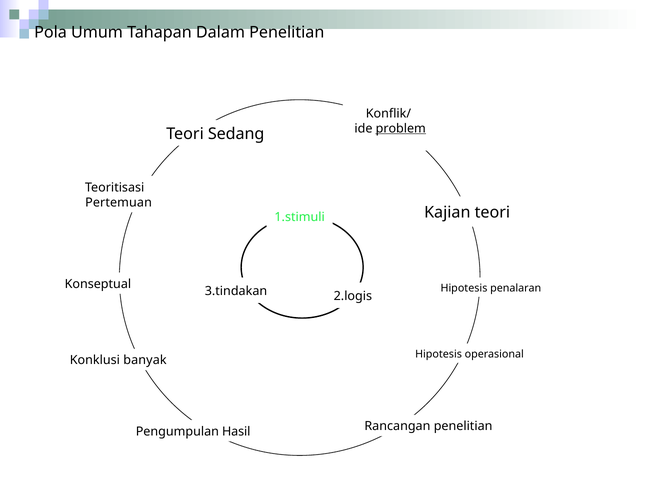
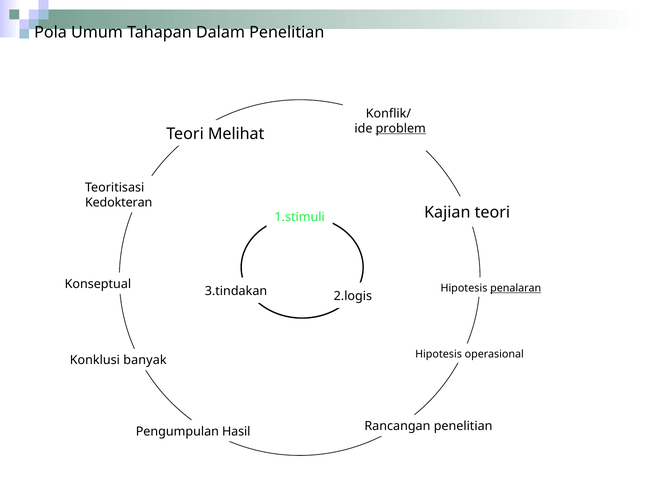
Sedang: Sedang -> Melihat
Pertemuan: Pertemuan -> Kedokteran
penalaran underline: none -> present
